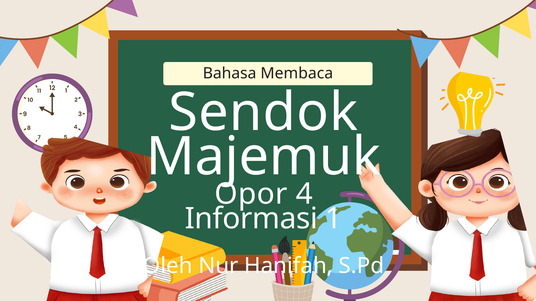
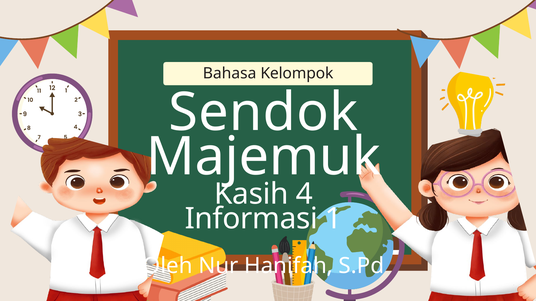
Membaca: Membaca -> Kelompok
Opor: Opor -> Kasih
